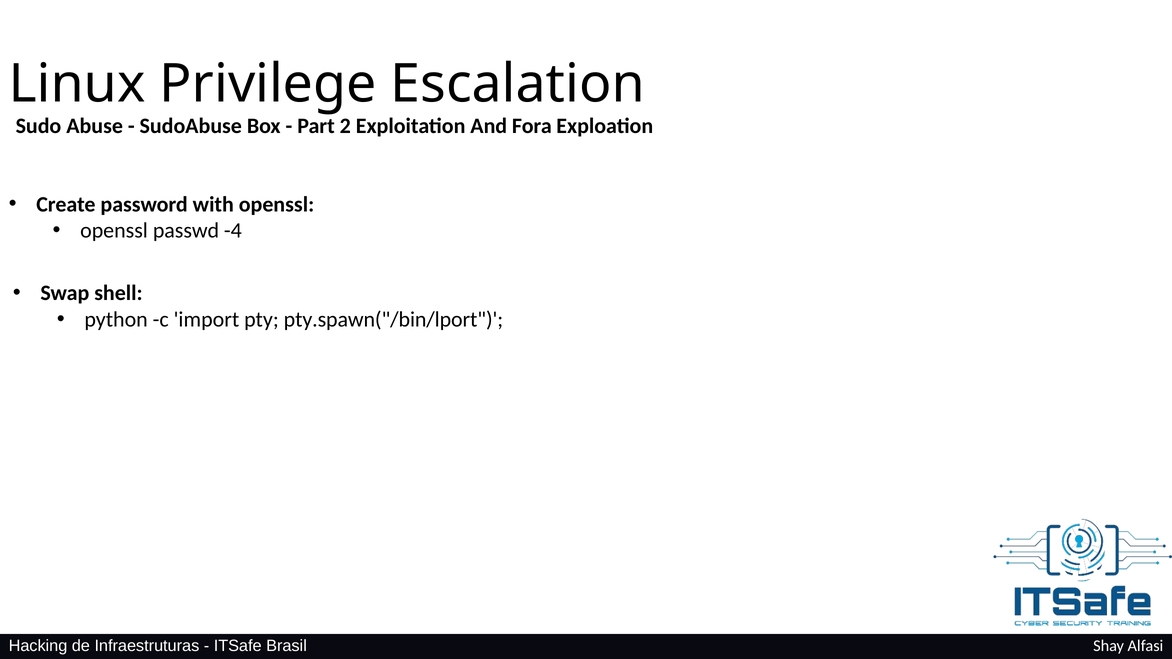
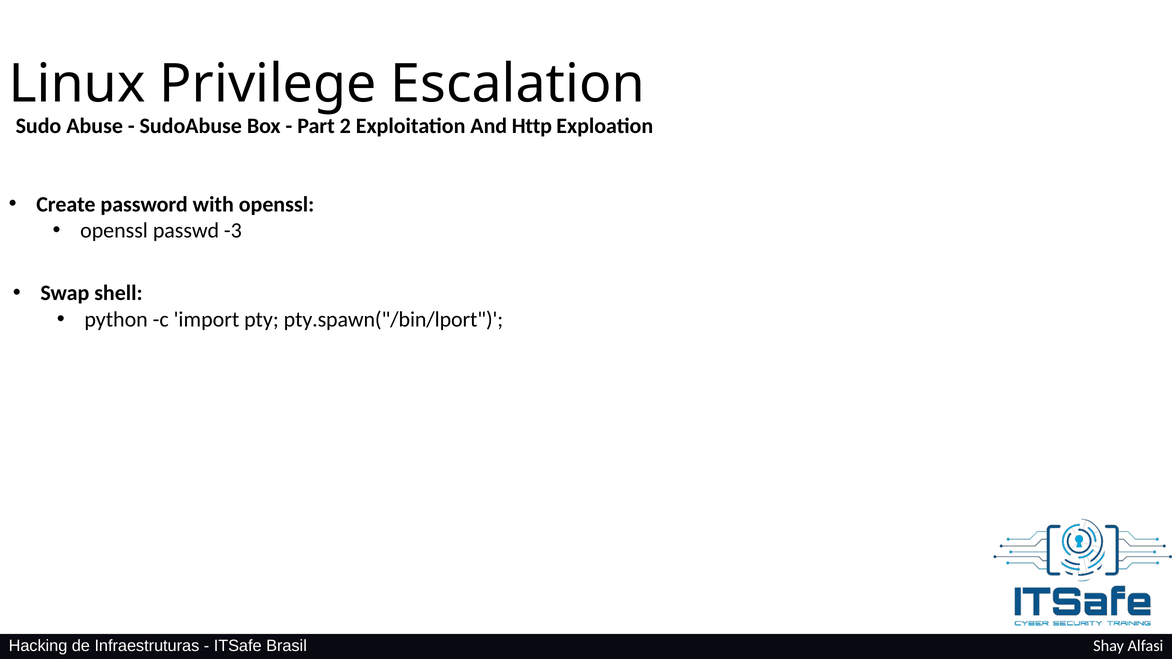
Fora: Fora -> Http
-4: -4 -> -3
